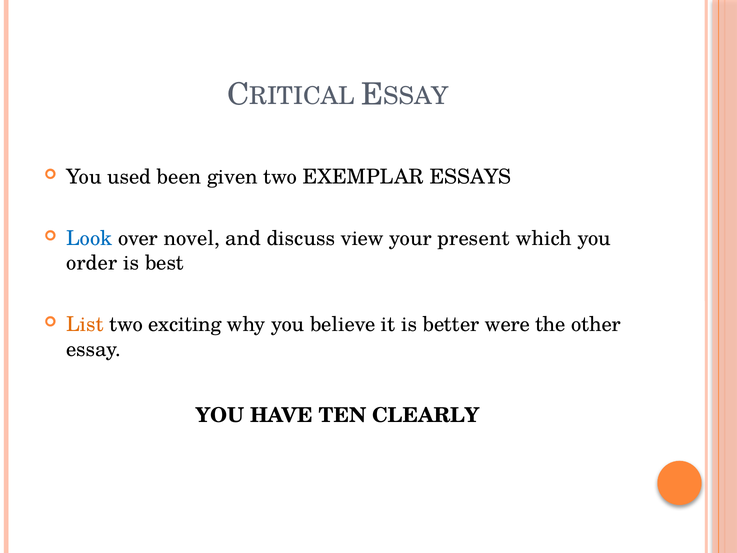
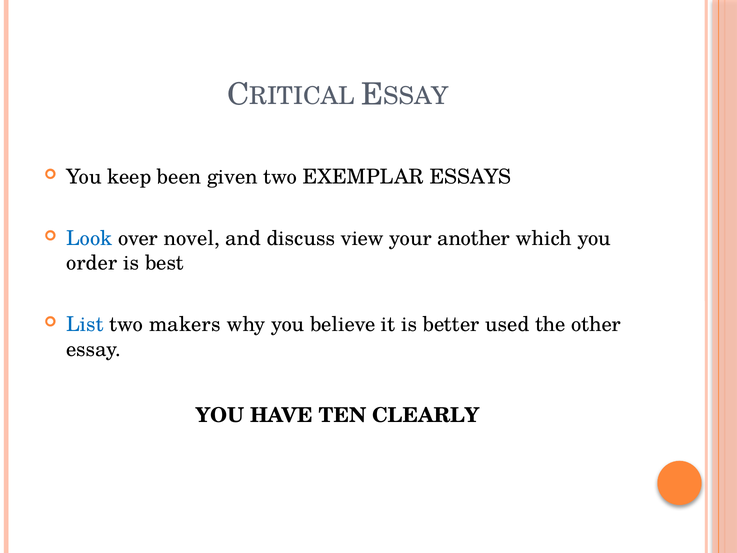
used: used -> keep
present: present -> another
List colour: orange -> blue
exciting: exciting -> makers
were: were -> used
